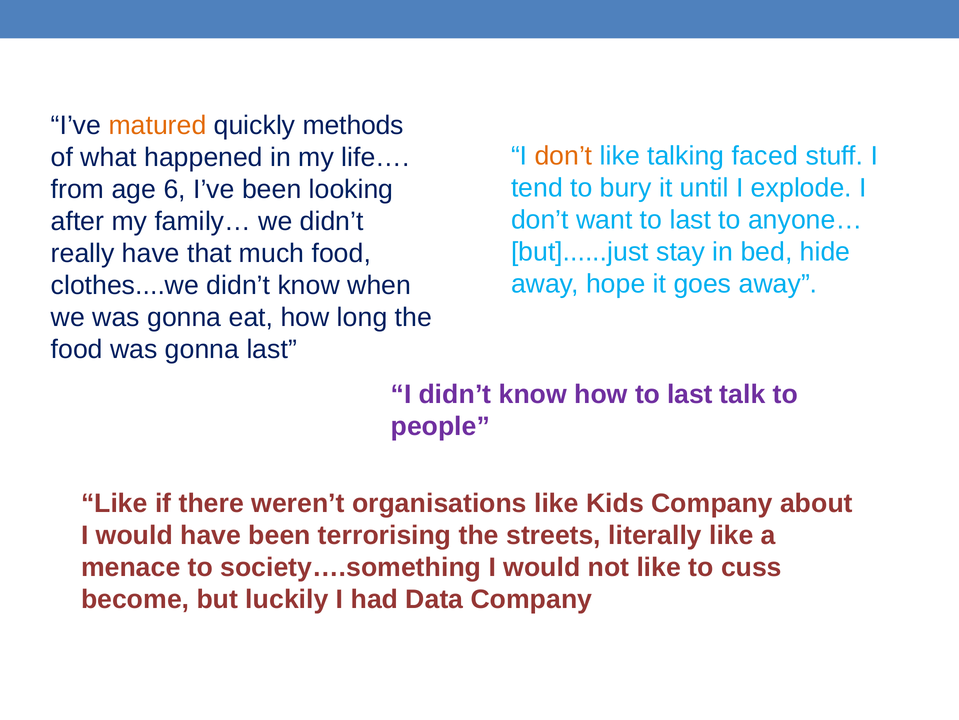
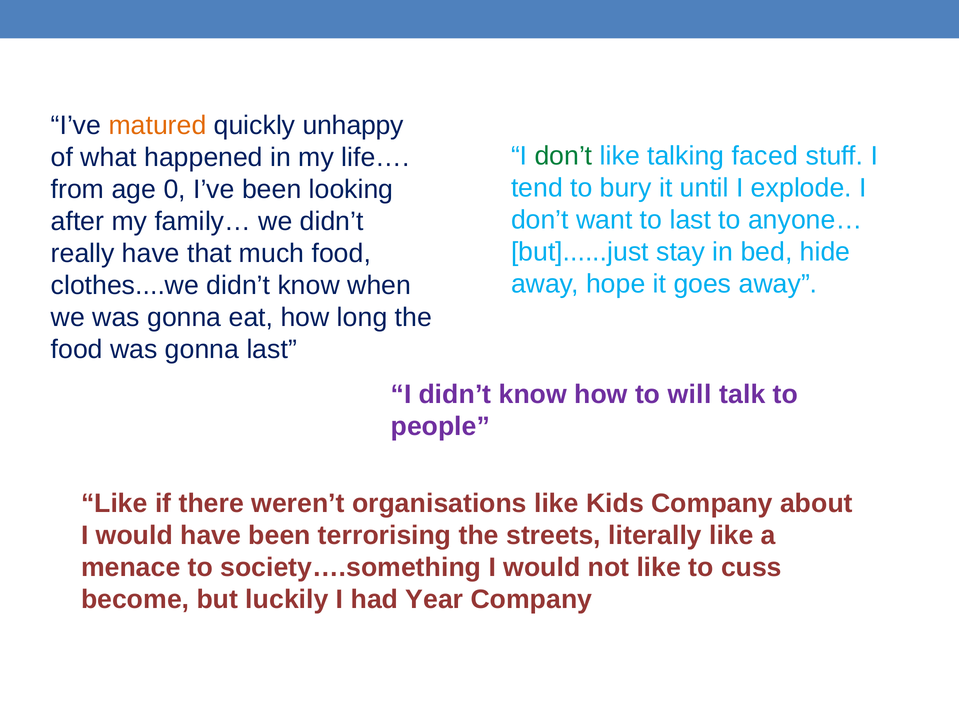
methods: methods -> unhappy
don’t at (563, 156) colour: orange -> green
6: 6 -> 0
how to last: last -> will
Data: Data -> Year
